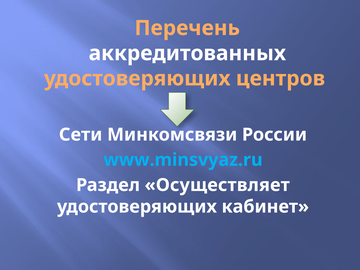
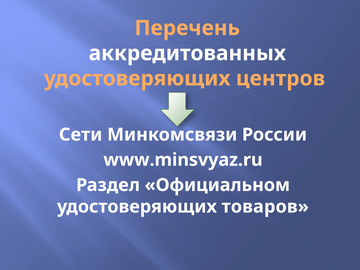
www.minsvyaz.ru colour: light blue -> white
Осуществляет: Осуществляет -> Официальном
кабинет: кабинет -> товаров
